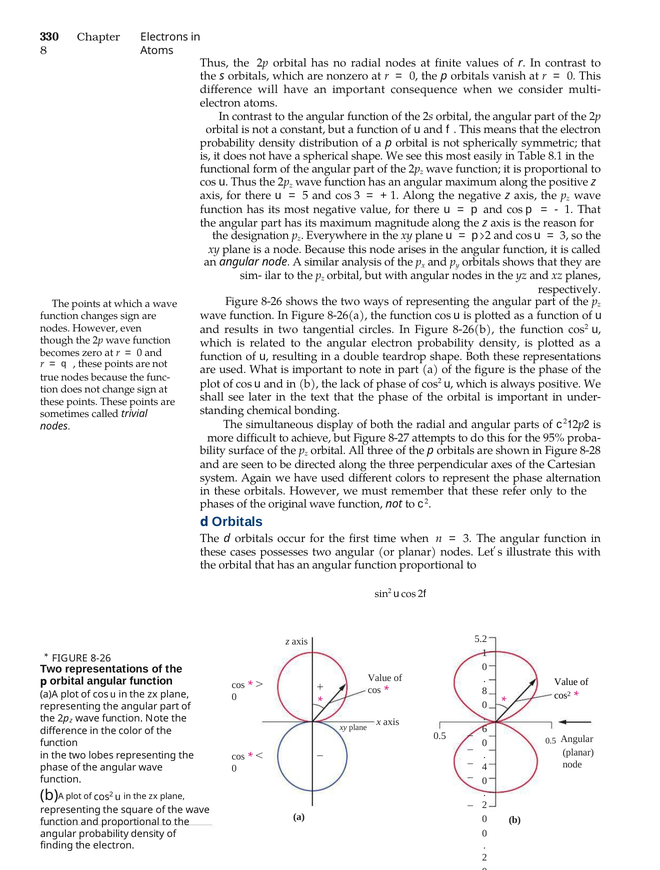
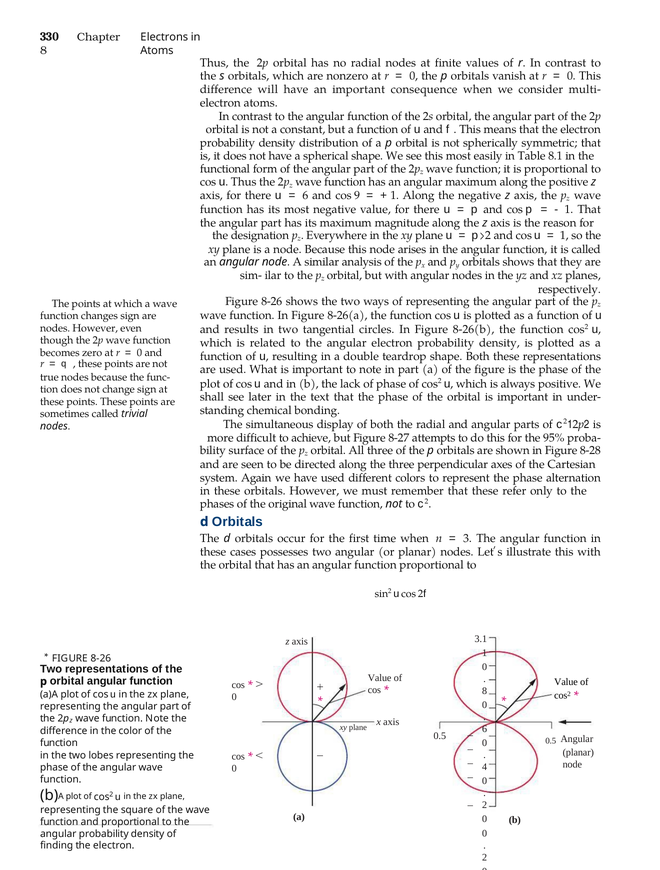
5 at (305, 195): 5 -> 6
cos 3: 3 -> 9
3 at (564, 235): 3 -> 1
5.2: 5.2 -> 3.1
